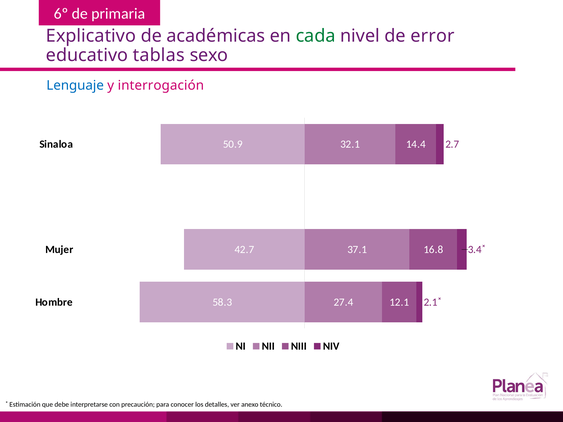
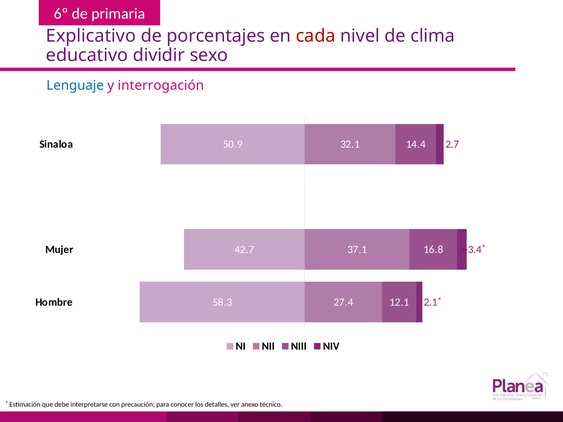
académicas: académicas -> porcentajes
cada colour: green -> red
error: error -> clima
tablas: tablas -> dividir
